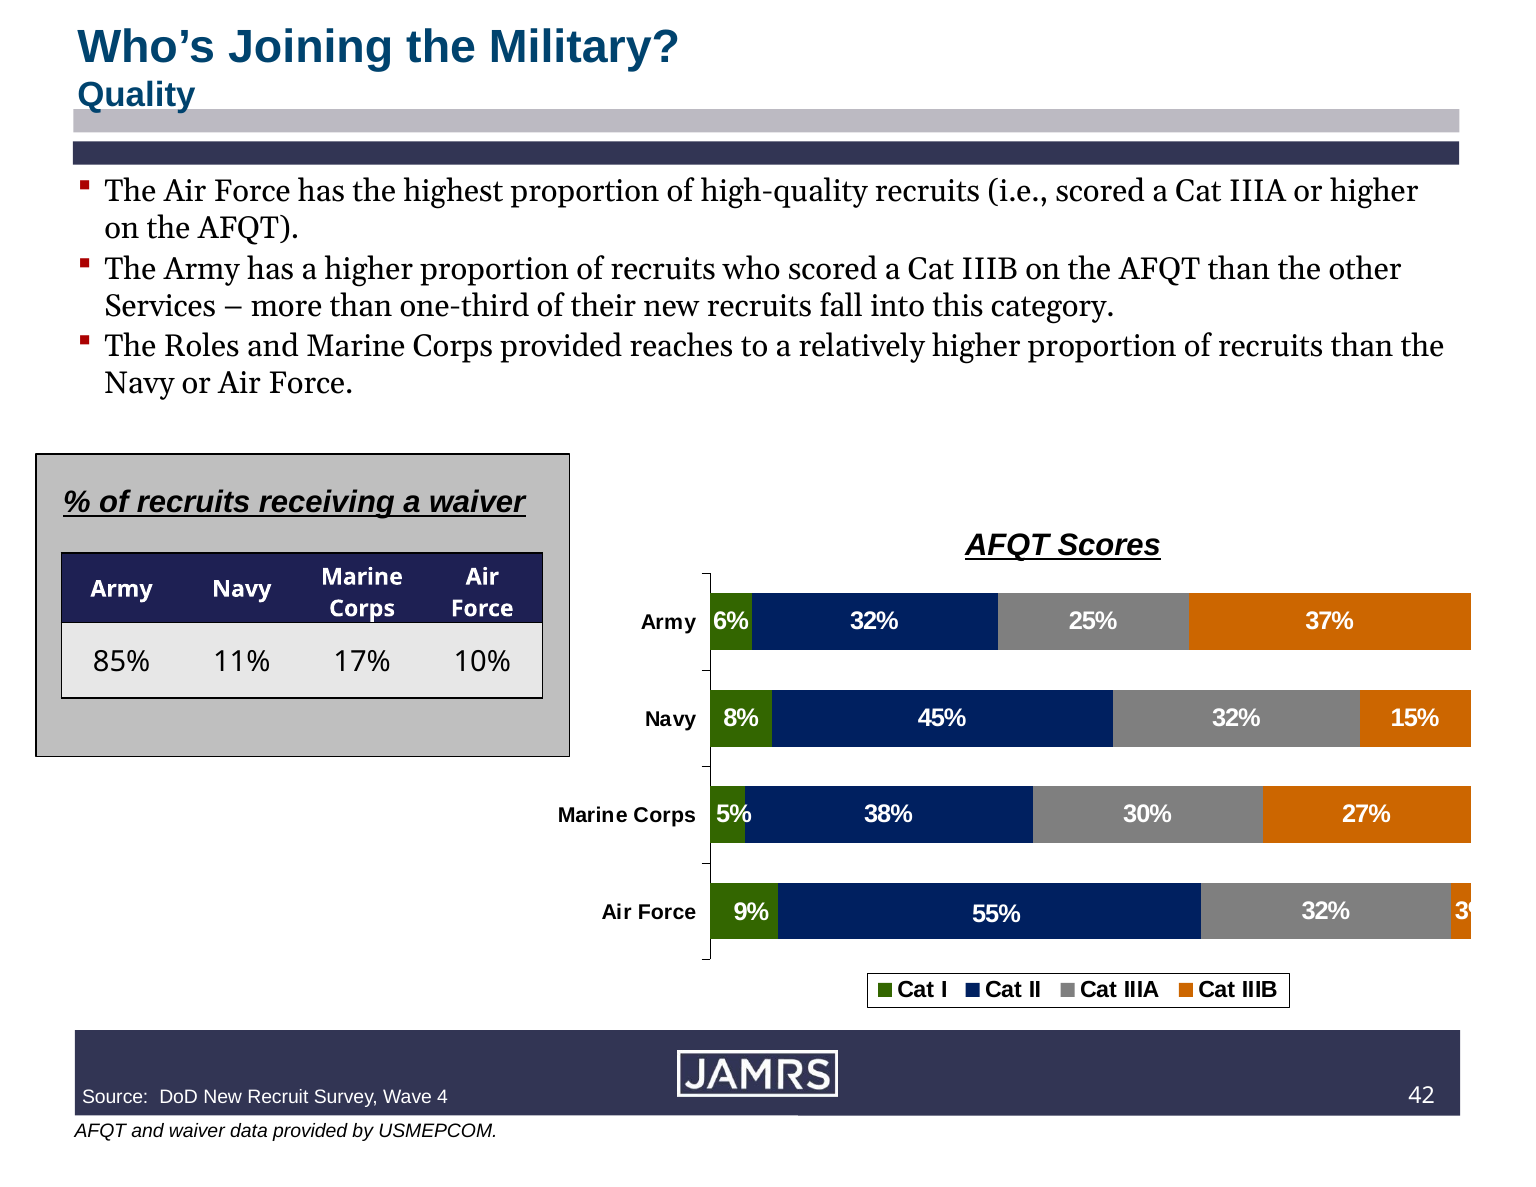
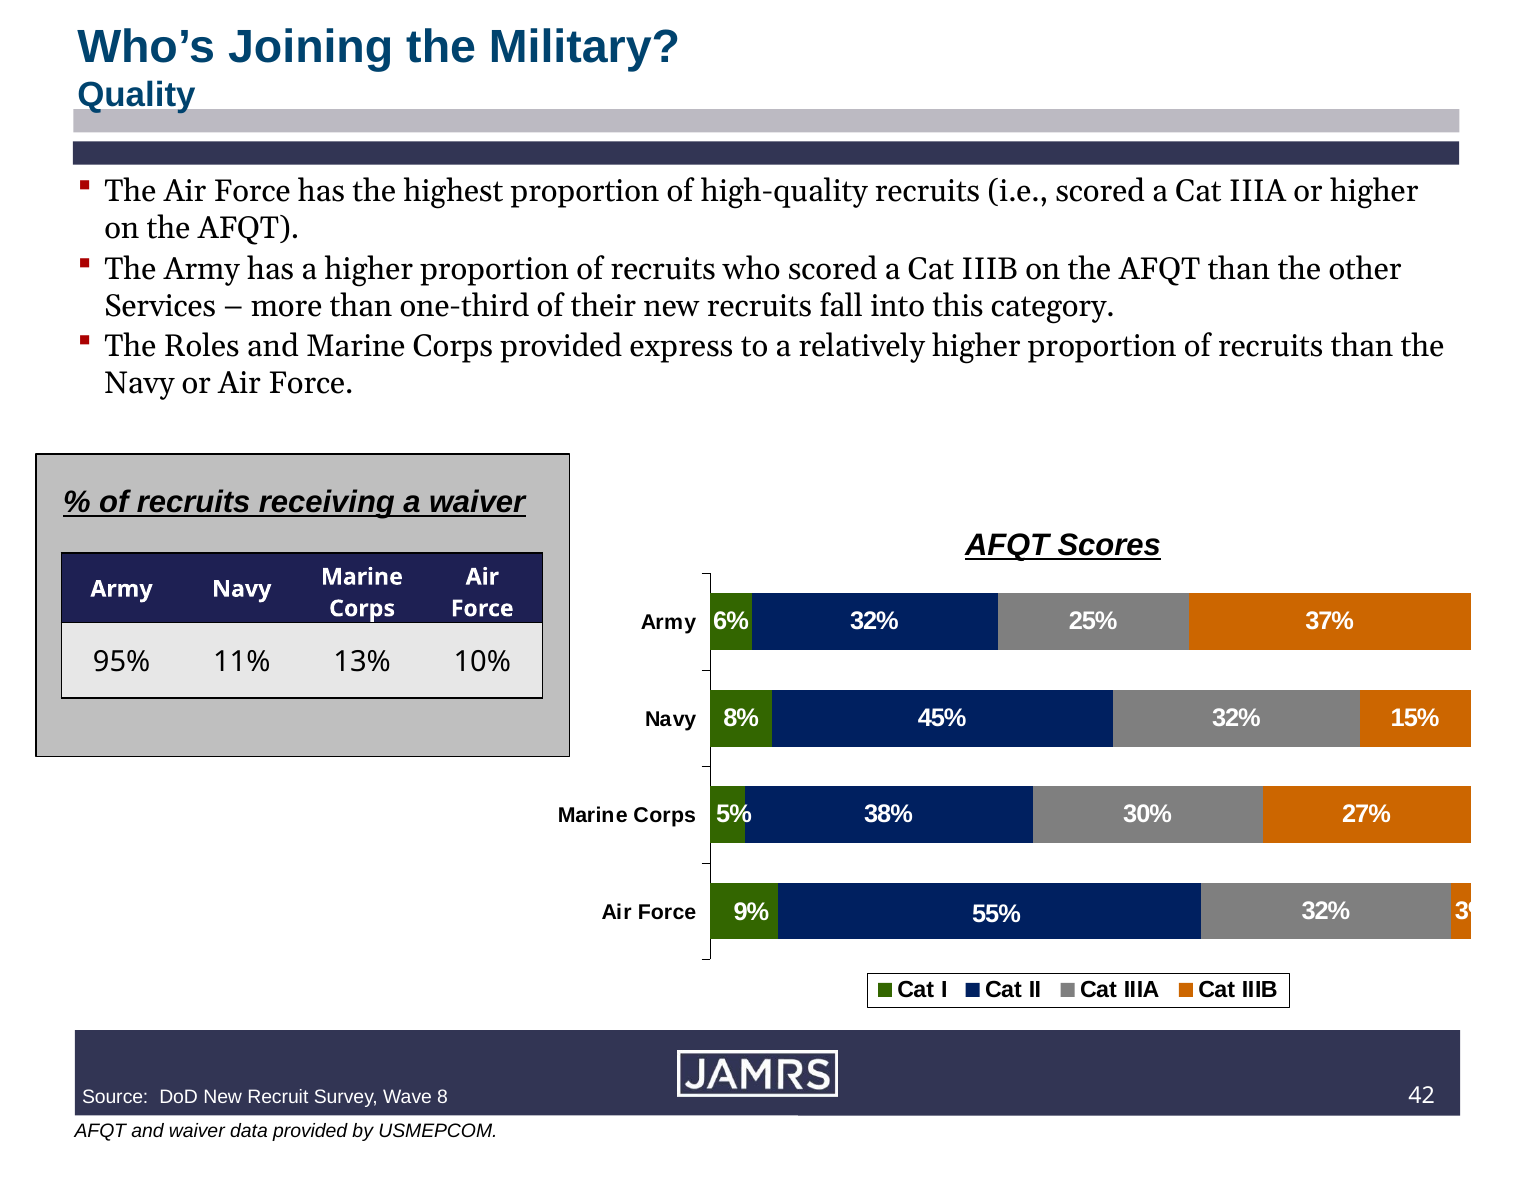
reaches: reaches -> express
85%: 85% -> 95%
17%: 17% -> 13%
4: 4 -> 8
